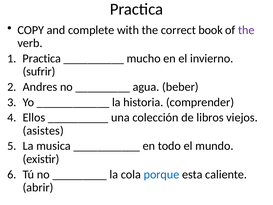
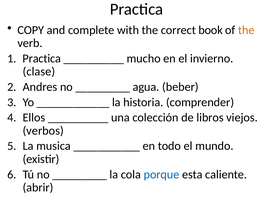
the at (246, 30) colour: purple -> orange
sufrir: sufrir -> clase
asistes: asistes -> verbos
